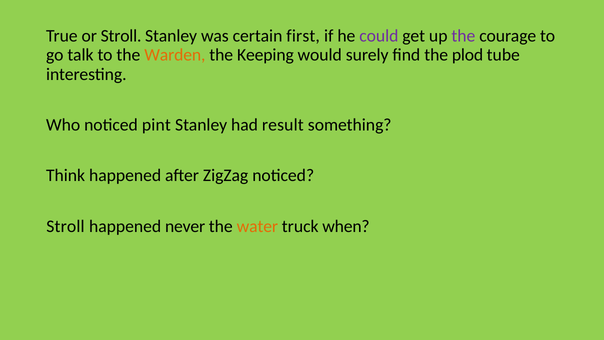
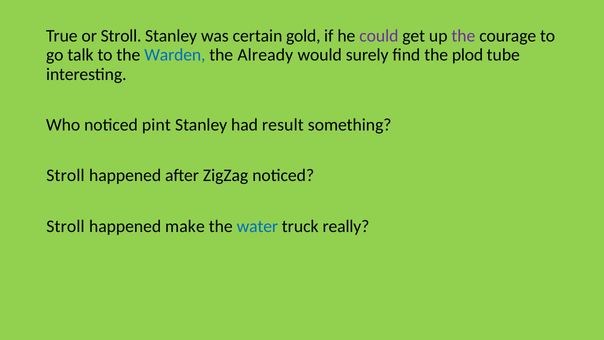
first: first -> gold
Warden colour: orange -> blue
Keeping: Keeping -> Already
Think at (66, 175): Think -> Stroll
never: never -> make
water colour: orange -> blue
when: when -> really
